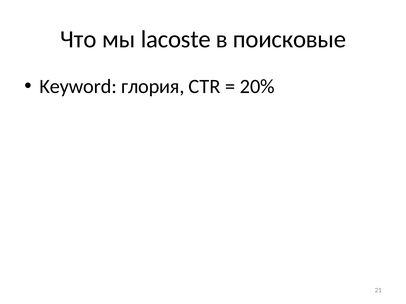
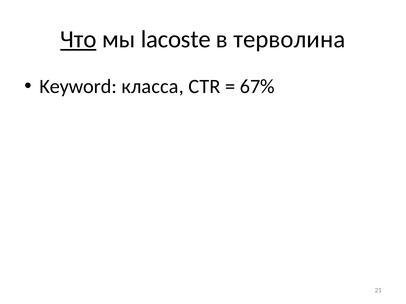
Что underline: none -> present
поисковые: поисковые -> терволина
глория: глория -> класса
20%: 20% -> 67%
